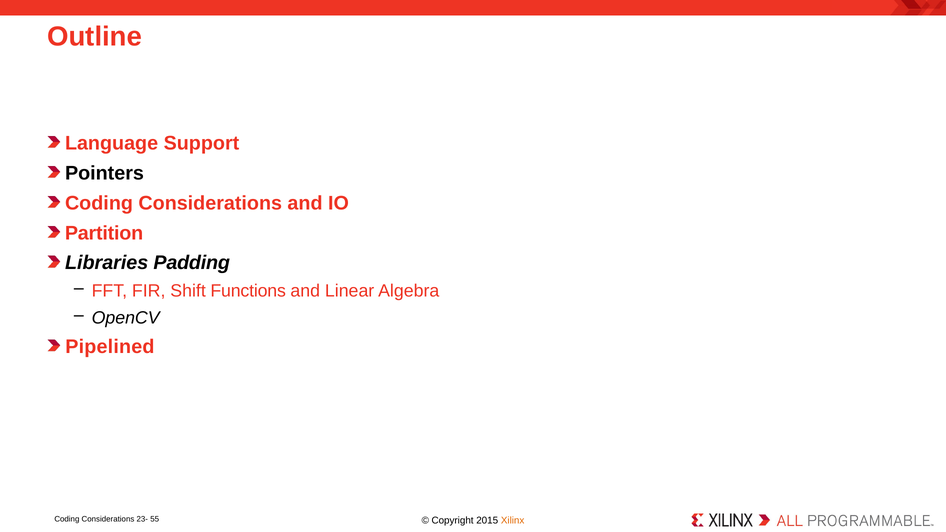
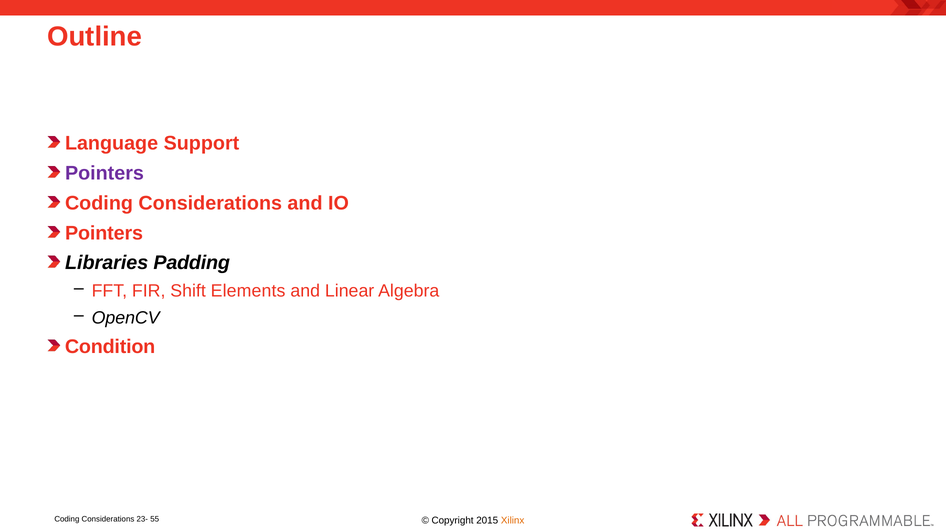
Pointers at (104, 173) colour: black -> purple
Partition at (104, 233): Partition -> Pointers
Functions: Functions -> Elements
Pipelined: Pipelined -> Condition
